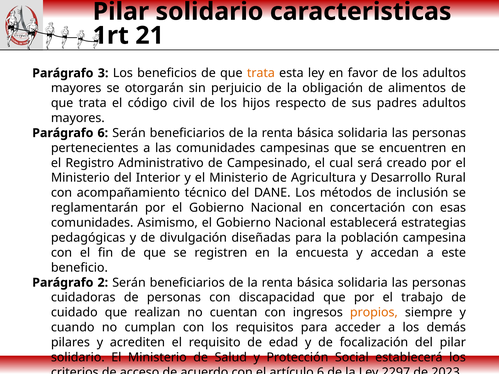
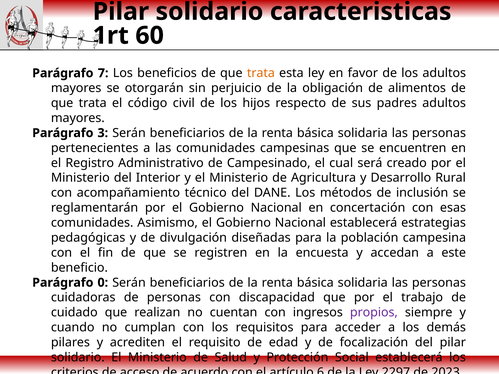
21: 21 -> 60
3: 3 -> 7
Parágrafo 6: 6 -> 3
2: 2 -> 0
propios colour: orange -> purple
